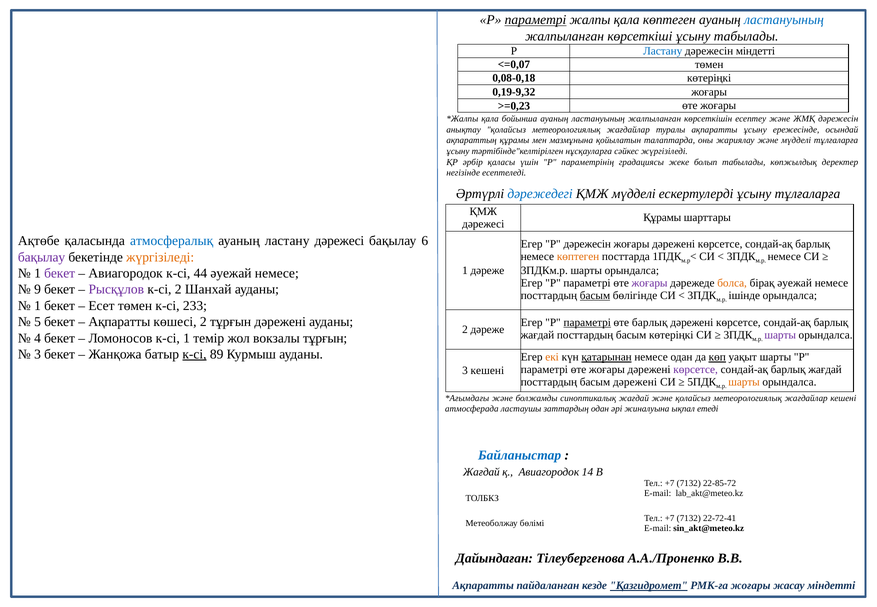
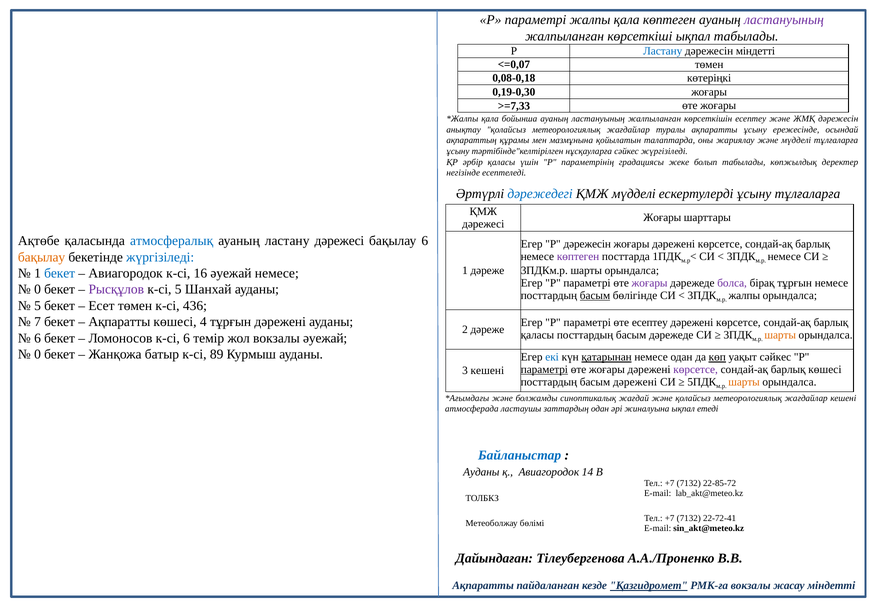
параметрі at (536, 20) underline: present -> none
ластануының at (784, 20) colour: blue -> purple
көрсеткіші ұсыну: ұсыну -> ықпал
0,19-9,32: 0,19-9,32 -> 0,19-0,30
>=0,23: >=0,23 -> >=7,33
Құрамы at (662, 218): Құрамы -> Жоғары
бақылау at (42, 257) colour: purple -> orange
жүргізіледі at (160, 257) colour: orange -> blue
көптеген at (578, 256) colour: orange -> purple
бекет at (60, 273) colour: purple -> blue
44: 44 -> 16
болса colour: orange -> purple
бірақ әуежай: әуежай -> тұрғын
9 at (38, 290): 9 -> 0
к-сі 2: 2 -> 5
ішінде at (744, 295): ішінде -> жалпы
1 at (38, 306): 1 -> 5
233: 233 -> 436
5: 5 -> 7
көшесі 2: 2 -> 4
параметрі at (587, 322) underline: present -> none
өте барлық: барлық -> есептеу
жағдай at (537, 335): жағдай -> қаласы
басым көтеріңкі: көтеріңкі -> дәрежеде
шарты at (780, 335) colour: purple -> orange
4 at (38, 338): 4 -> 6
к-сі 1: 1 -> 6
вокзалы тұрғын: тұрғын -> әуежай
3 at (38, 354): 3 -> 0
к-сі at (194, 354) underline: present -> none
екі colour: orange -> blue
уақыт шарты: шарты -> сәйкес
параметрі at (544, 370) underline: none -> present
жағдай at (825, 370): жағдай -> көшесі
Жағдай at (481, 472): Жағдай -> Ауданы
РМК-ға жоғары: жоғары -> вокзалы
